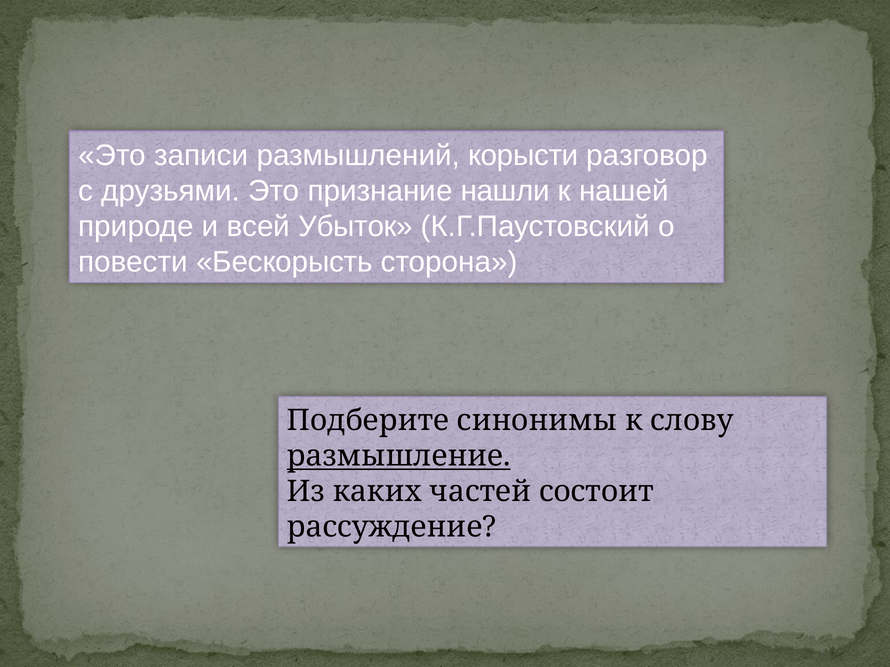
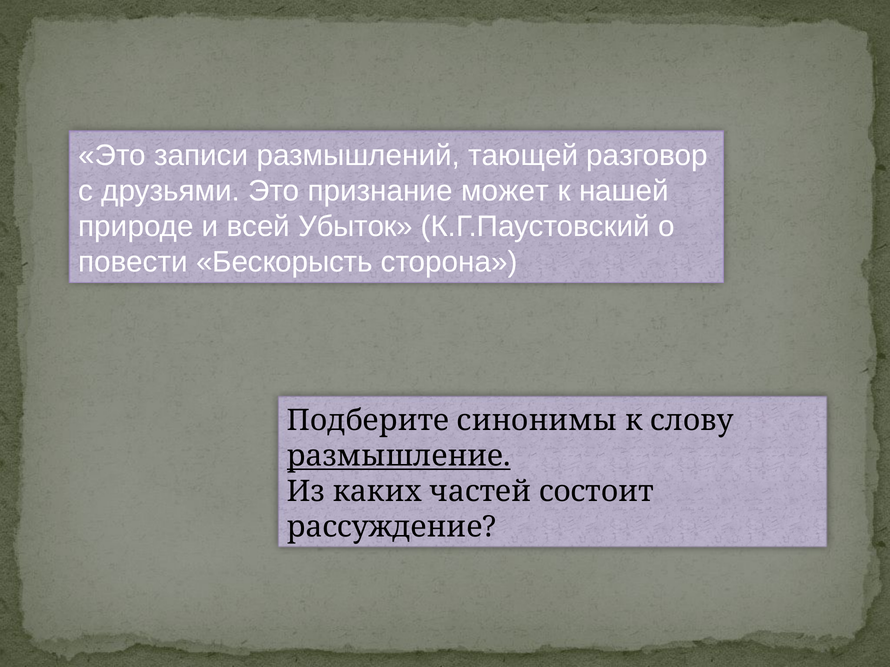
корысти: корысти -> тающей
нашли: нашли -> может
